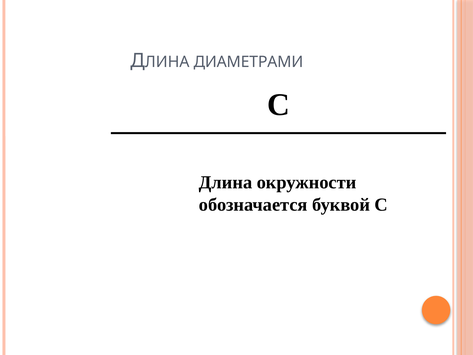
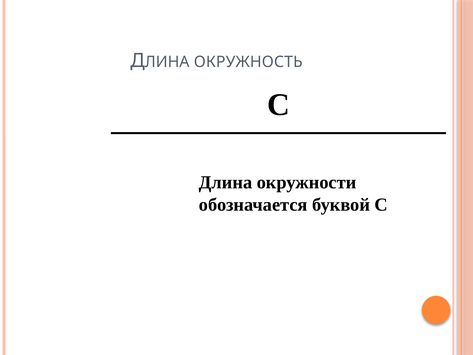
ДИАМЕТРАМИ: ДИАМЕТРАМИ -> ОКРУЖНОСТЬ
